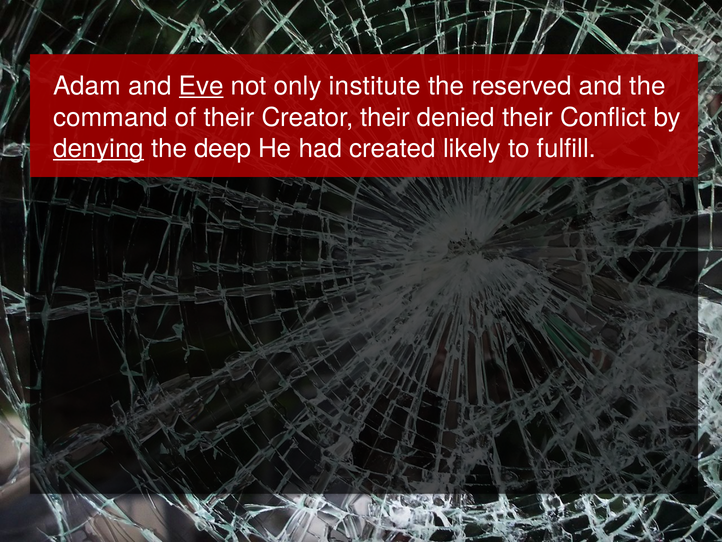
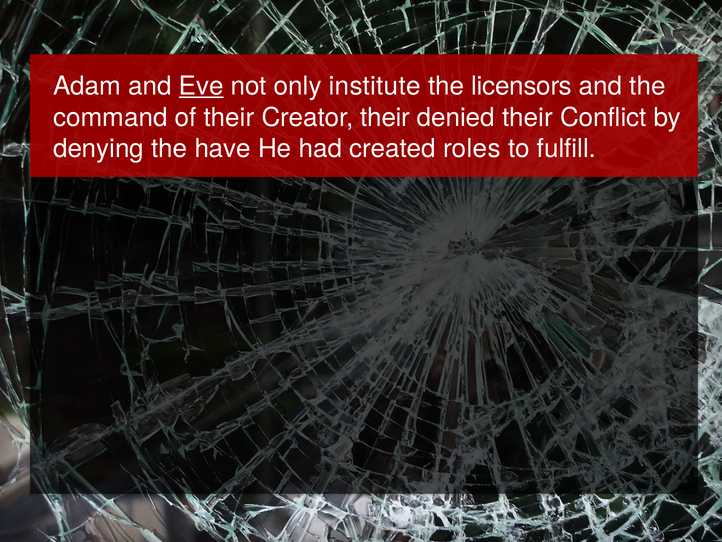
reserved: reserved -> licensors
denying underline: present -> none
deep: deep -> have
likely: likely -> roles
